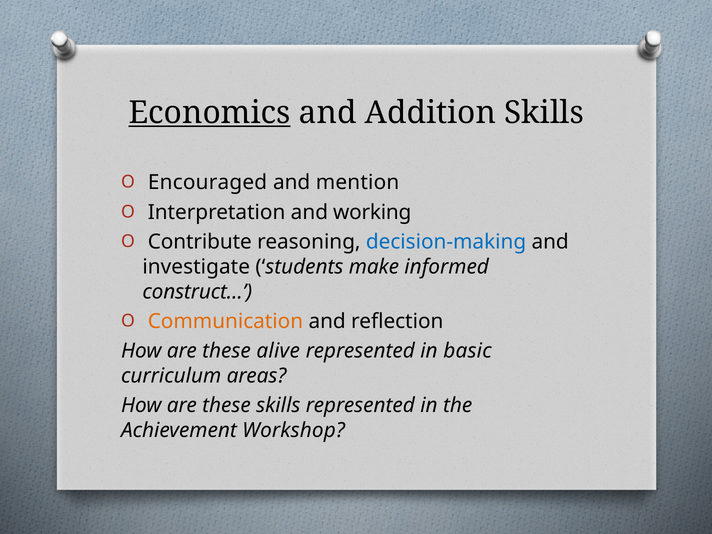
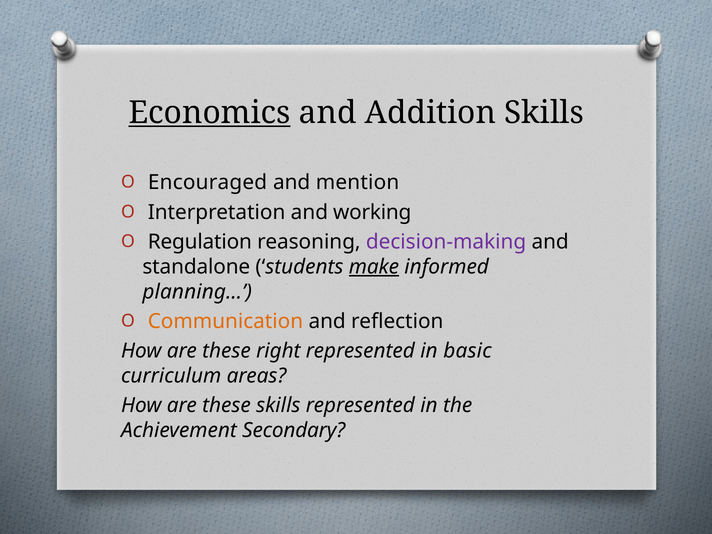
Contribute: Contribute -> Regulation
decision-making colour: blue -> purple
investigate: investigate -> standalone
make underline: none -> present
construct…: construct… -> planning…
alive: alive -> right
Workshop: Workshop -> Secondary
